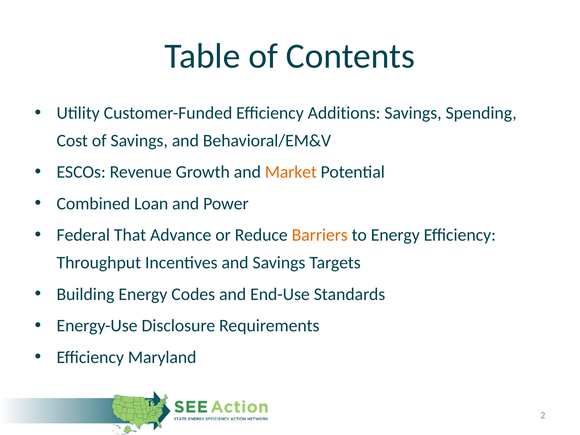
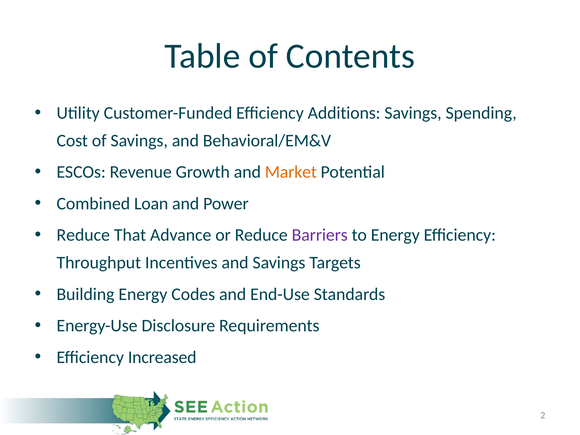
Federal at (83, 235): Federal -> Reduce
Barriers colour: orange -> purple
Maryland: Maryland -> Increased
